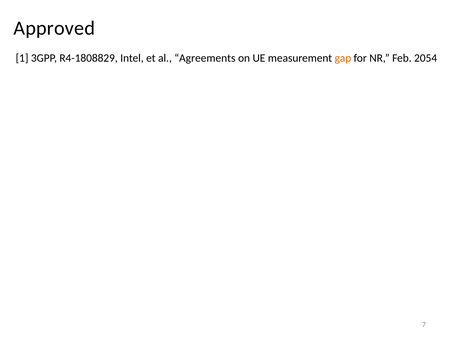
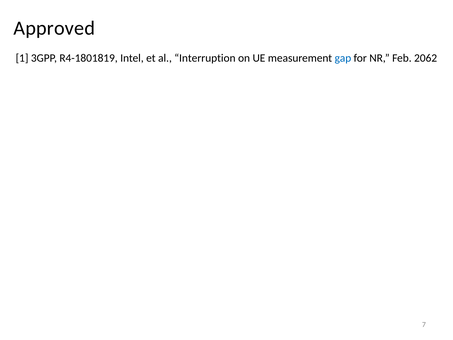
R4-1808829: R4-1808829 -> R4-1801819
Agreements: Agreements -> Interruption
gap colour: orange -> blue
2054: 2054 -> 2062
